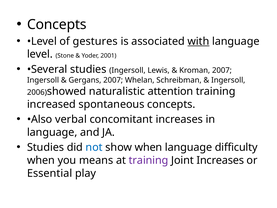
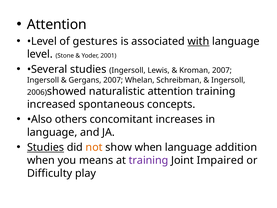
Concepts at (57, 25): Concepts -> Attention
verbal: verbal -> others
Studies at (46, 147) underline: none -> present
not colour: blue -> orange
difficulty: difficulty -> addition
Joint Increases: Increases -> Impaired
Essential: Essential -> Difficulty
